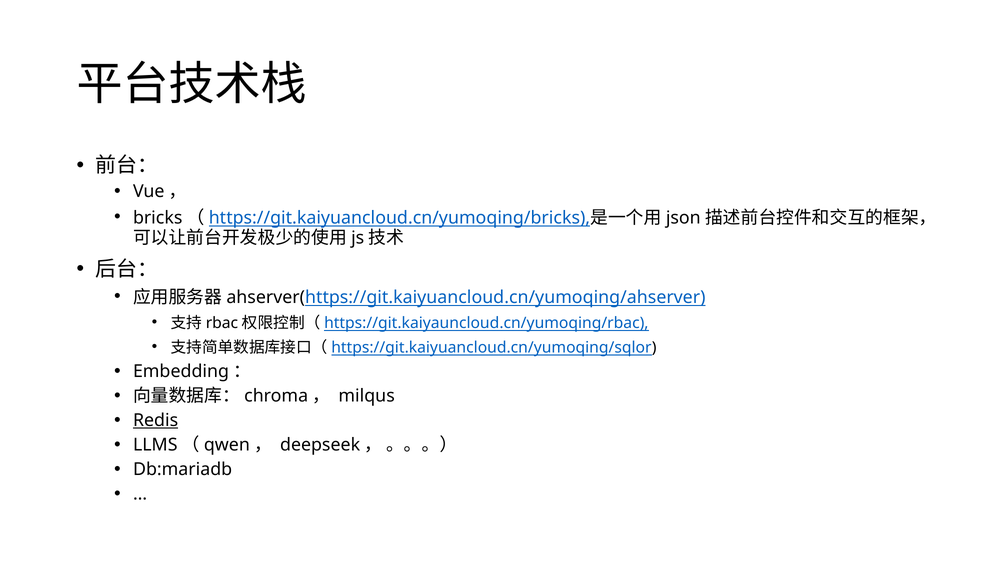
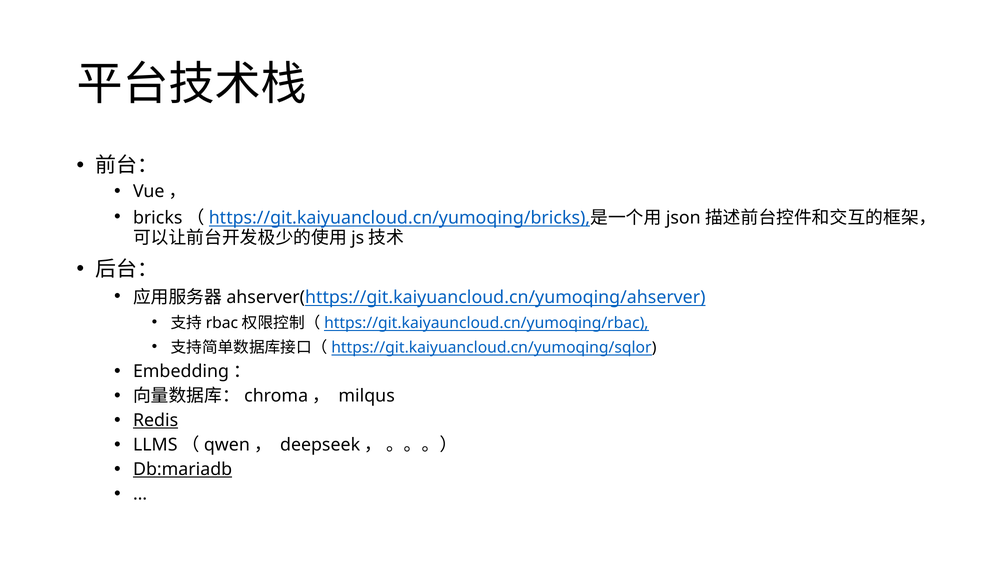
Db:mariadb underline: none -> present
